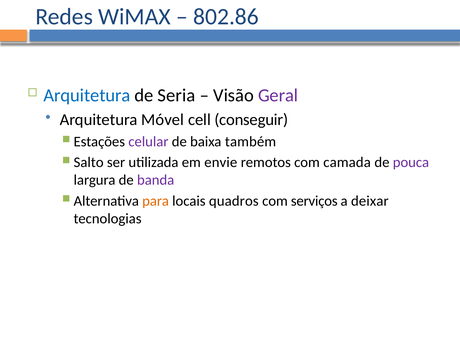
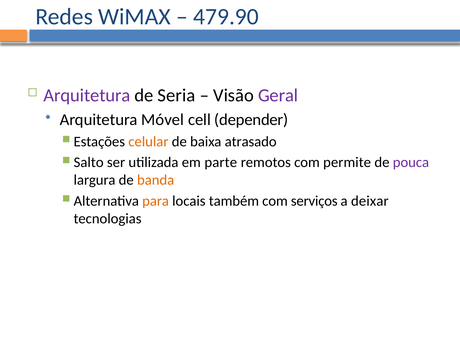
802.86: 802.86 -> 479.90
Arquitetura at (87, 95) colour: blue -> purple
conseguir: conseguir -> depender
celular colour: purple -> orange
também: também -> atrasado
envie: envie -> parte
camada: camada -> permite
banda colour: purple -> orange
quadros: quadros -> também
